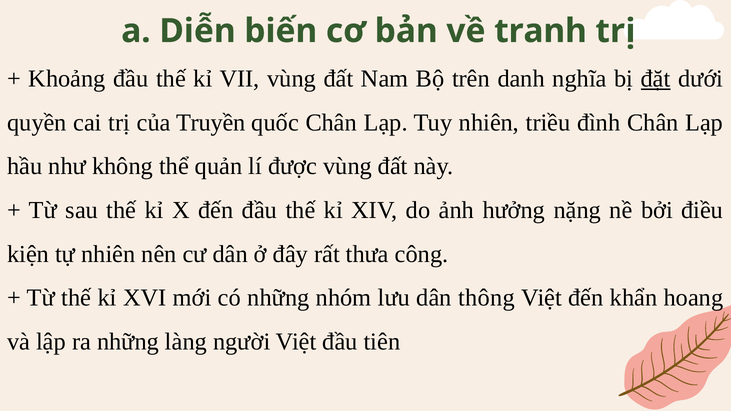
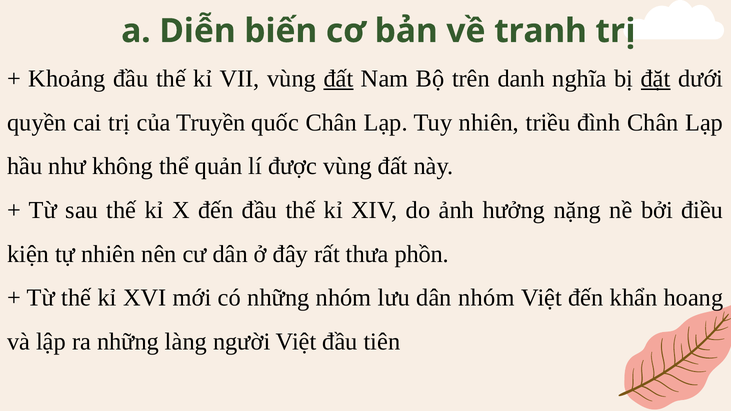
đất at (338, 79) underline: none -> present
công: công -> phồn
dân thông: thông -> nhóm
